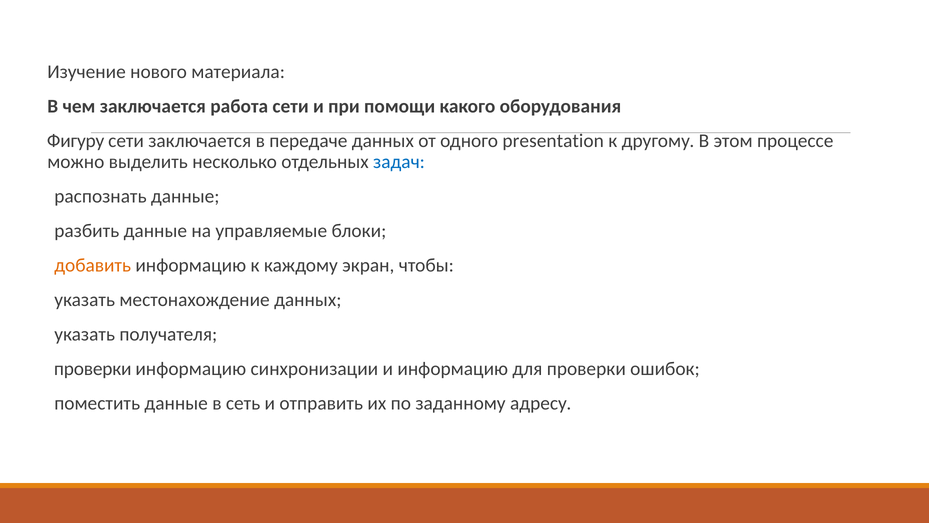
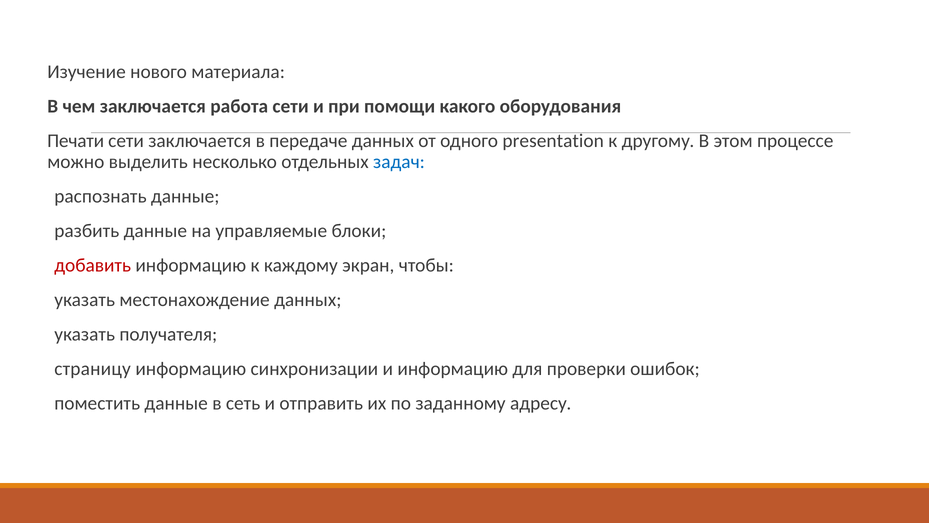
Фигуру: Фигуру -> Печати
добавить colour: orange -> red
проверки at (93, 368): проверки -> страницу
